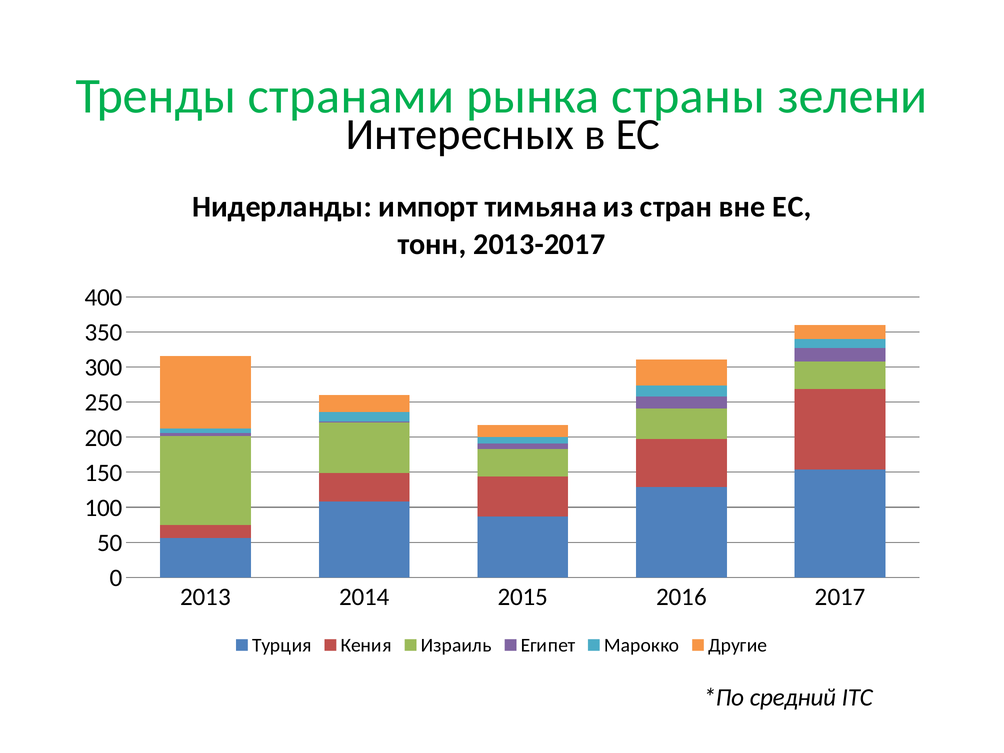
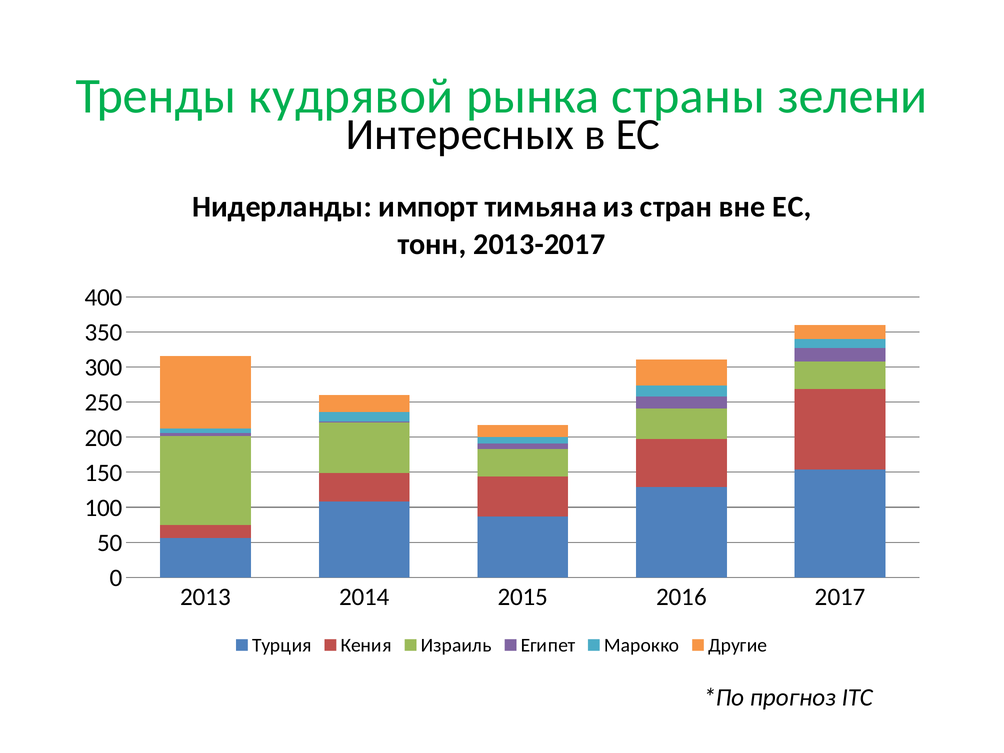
странами: странами -> кудрявой
средний: средний -> прогноз
